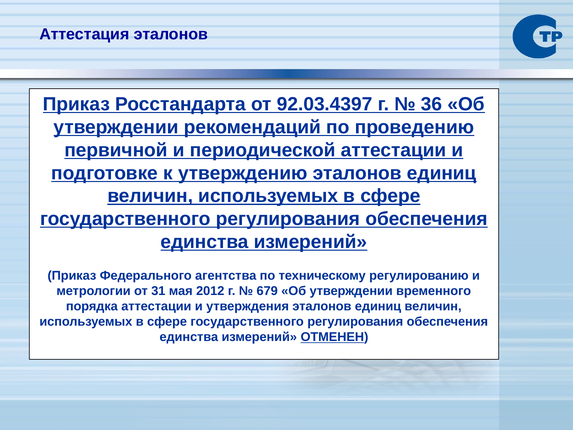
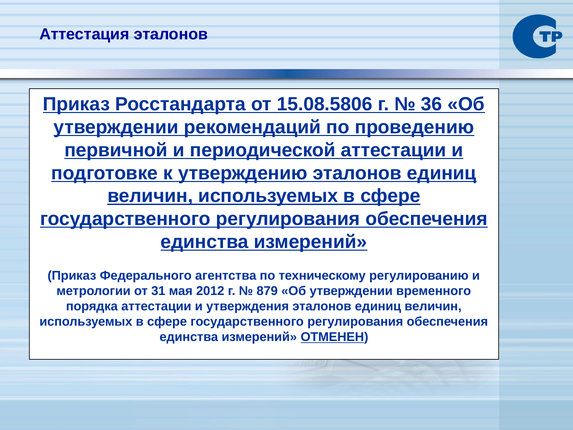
92.03.4397: 92.03.4397 -> 15.08.5806
679: 679 -> 879
